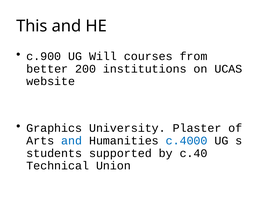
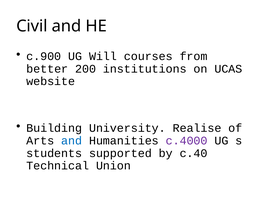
This: This -> Civil
Graphics: Graphics -> Building
Plaster: Plaster -> Realise
c.4000 colour: blue -> purple
